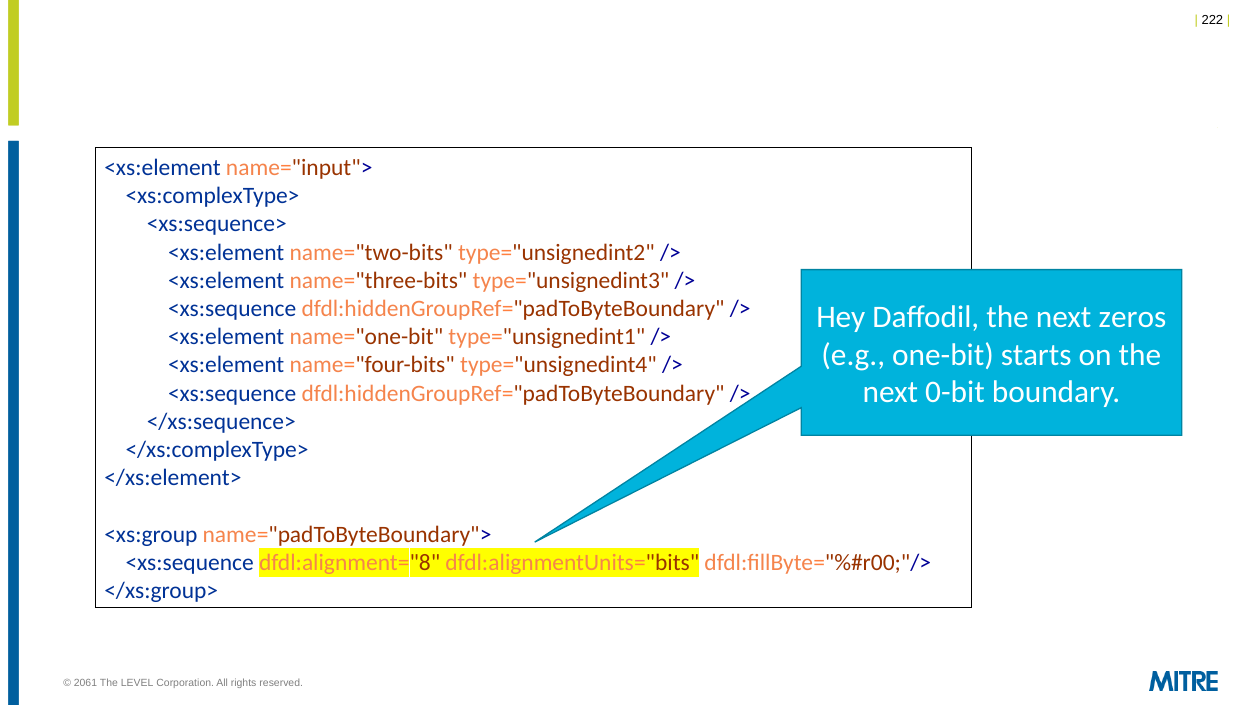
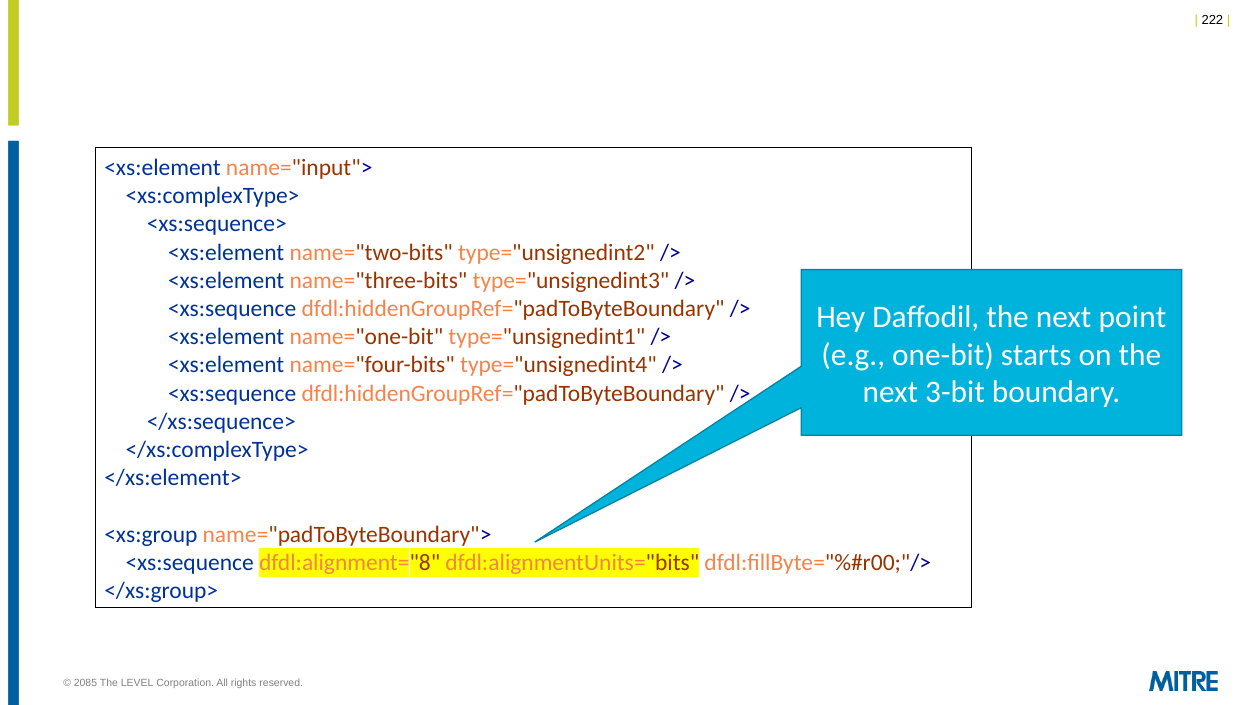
zeros: zeros -> point
0-bit: 0-bit -> 3-bit
2061: 2061 -> 2085
